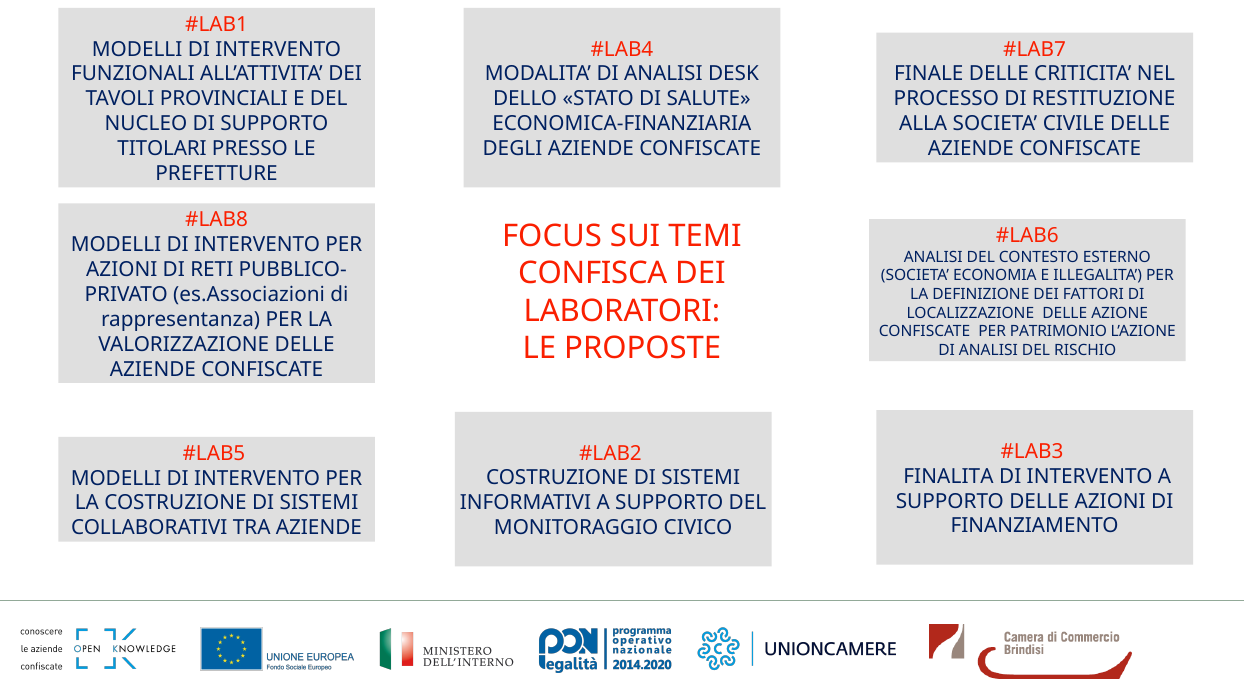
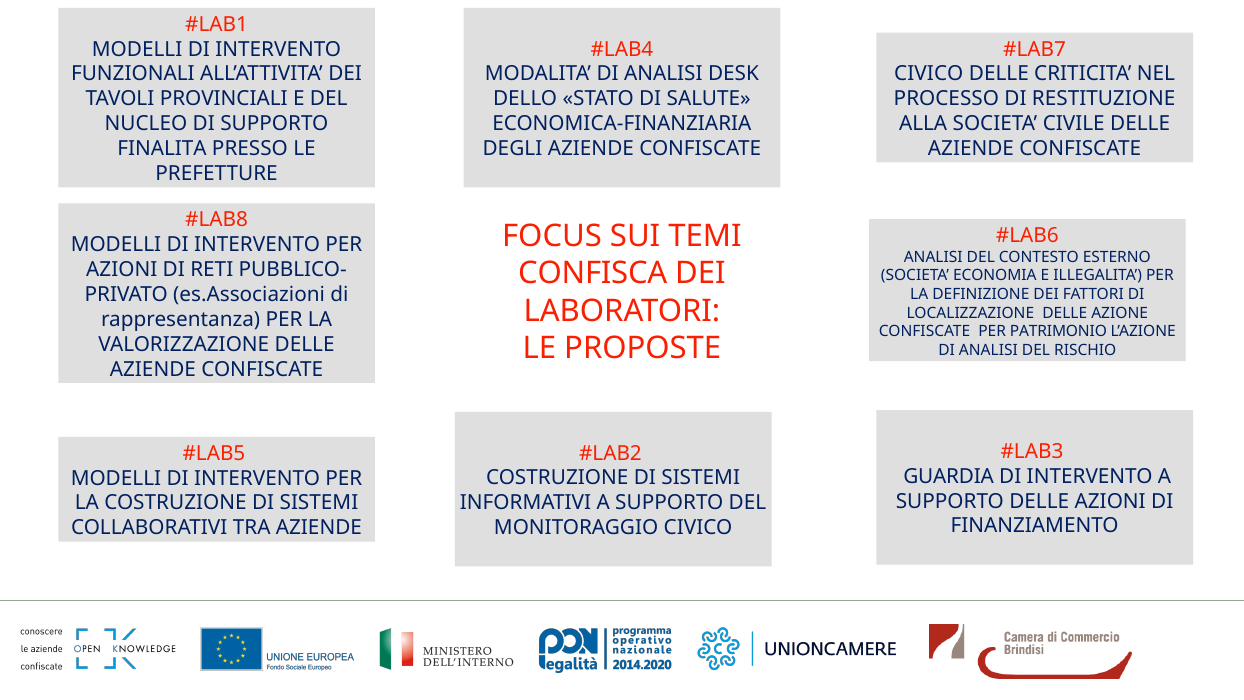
FINALE at (929, 74): FINALE -> CIVICO
TITOLARI: TITOLARI -> FINALITA
FINALITA: FINALITA -> GUARDIA
